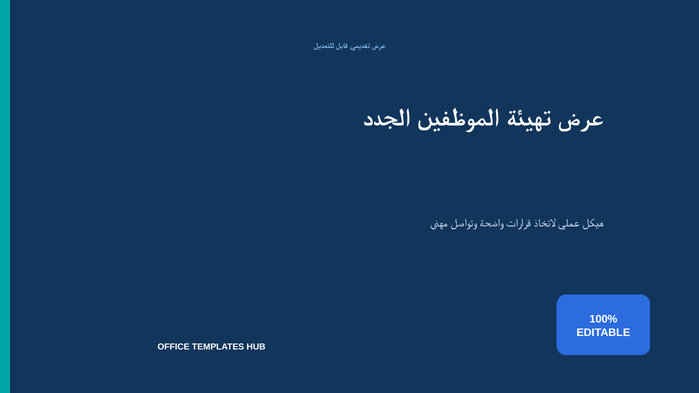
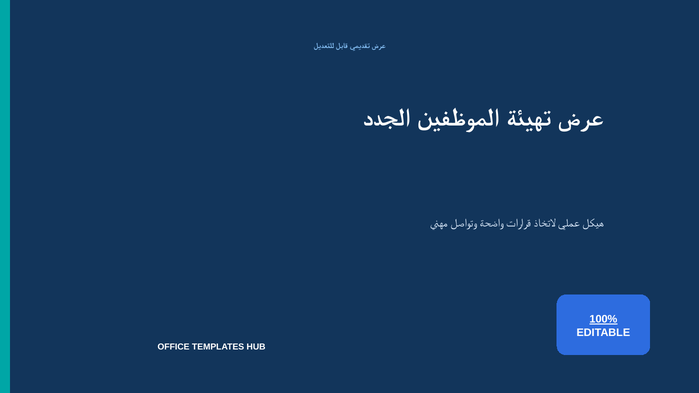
100% underline: none -> present
